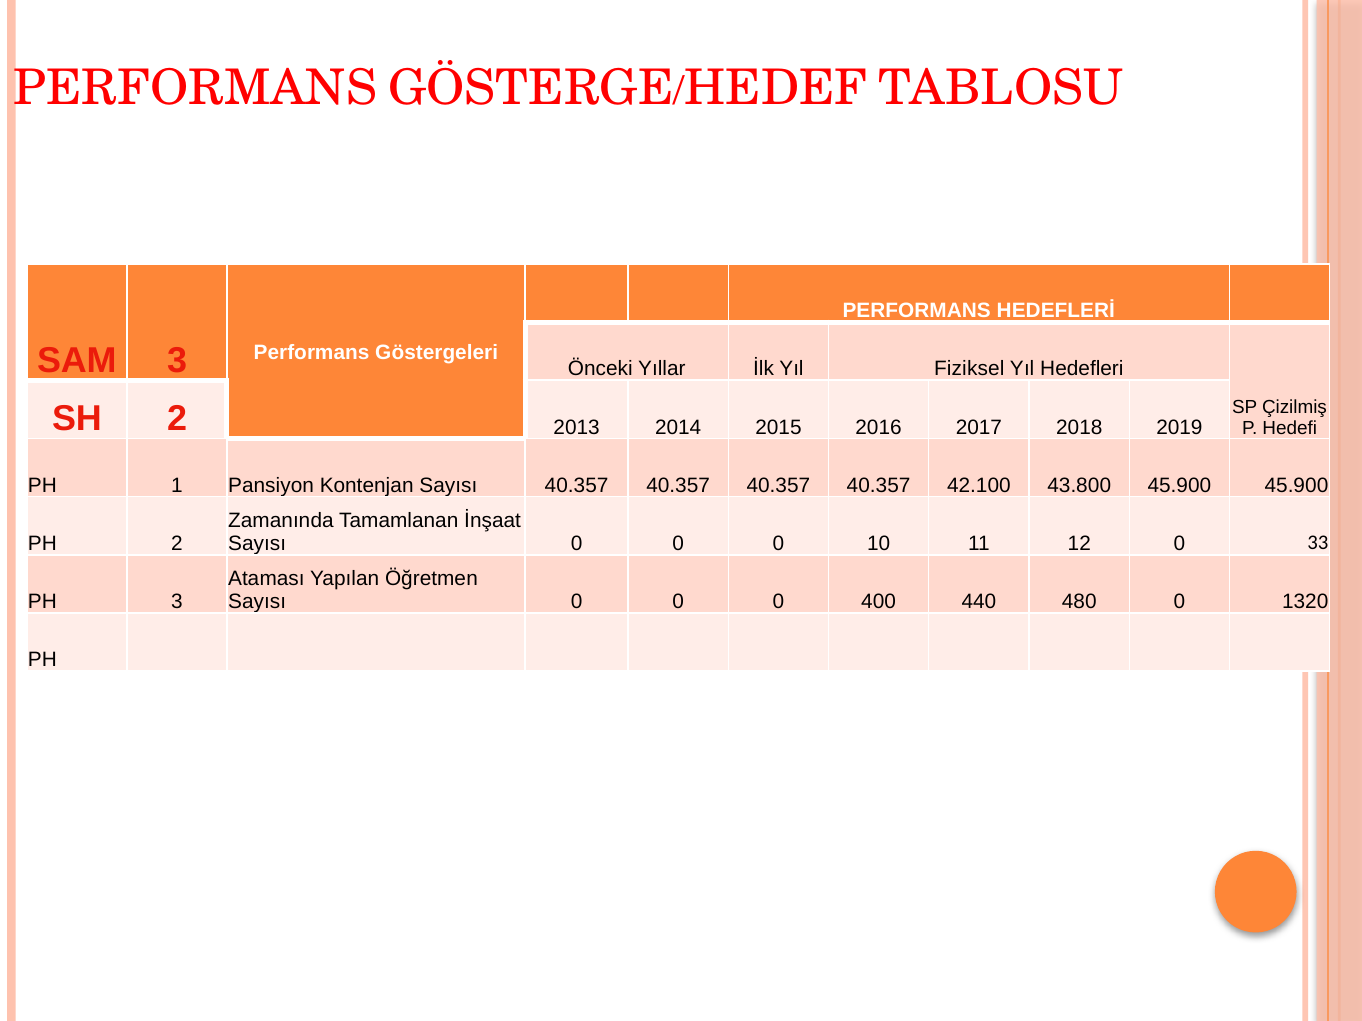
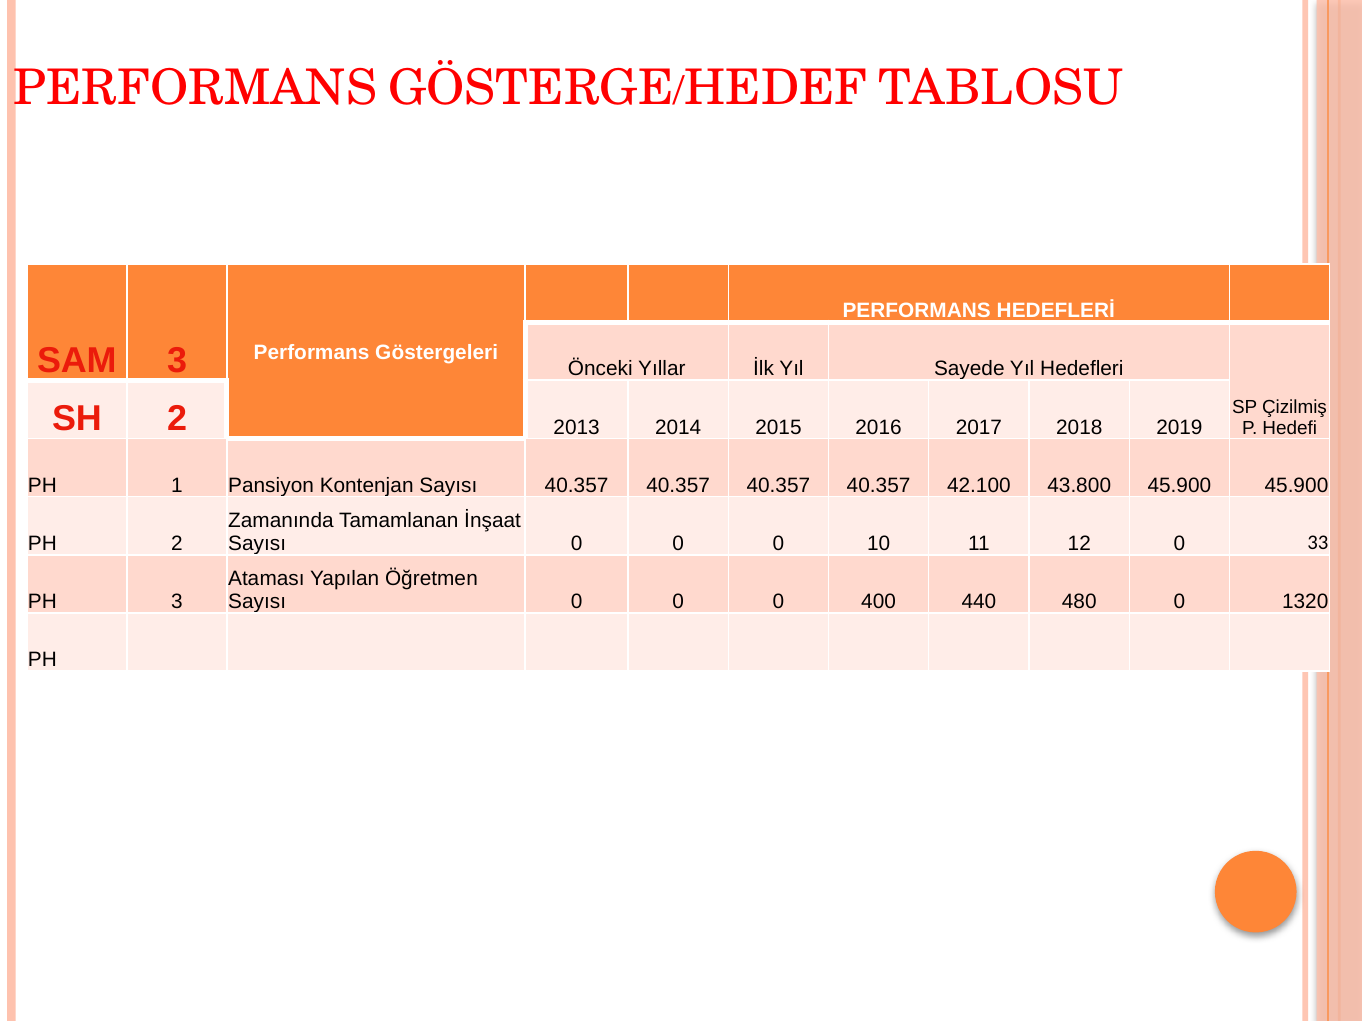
Fiziksel: Fiziksel -> Sayede
